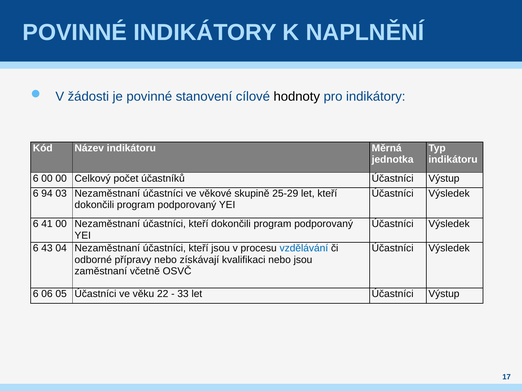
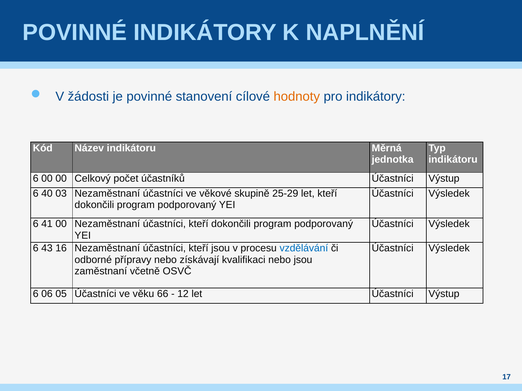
hodnoty colour: black -> orange
94: 94 -> 40
04: 04 -> 16
22: 22 -> 66
33: 33 -> 12
